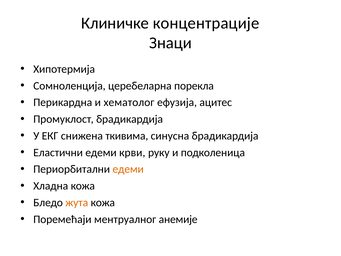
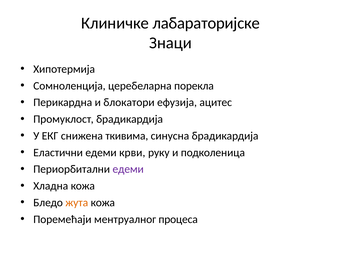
концентрације: концентрације -> лабараторијске
хематолог: хематолог -> блокатори
едеми at (128, 169) colour: orange -> purple
анемије: анемије -> процеса
